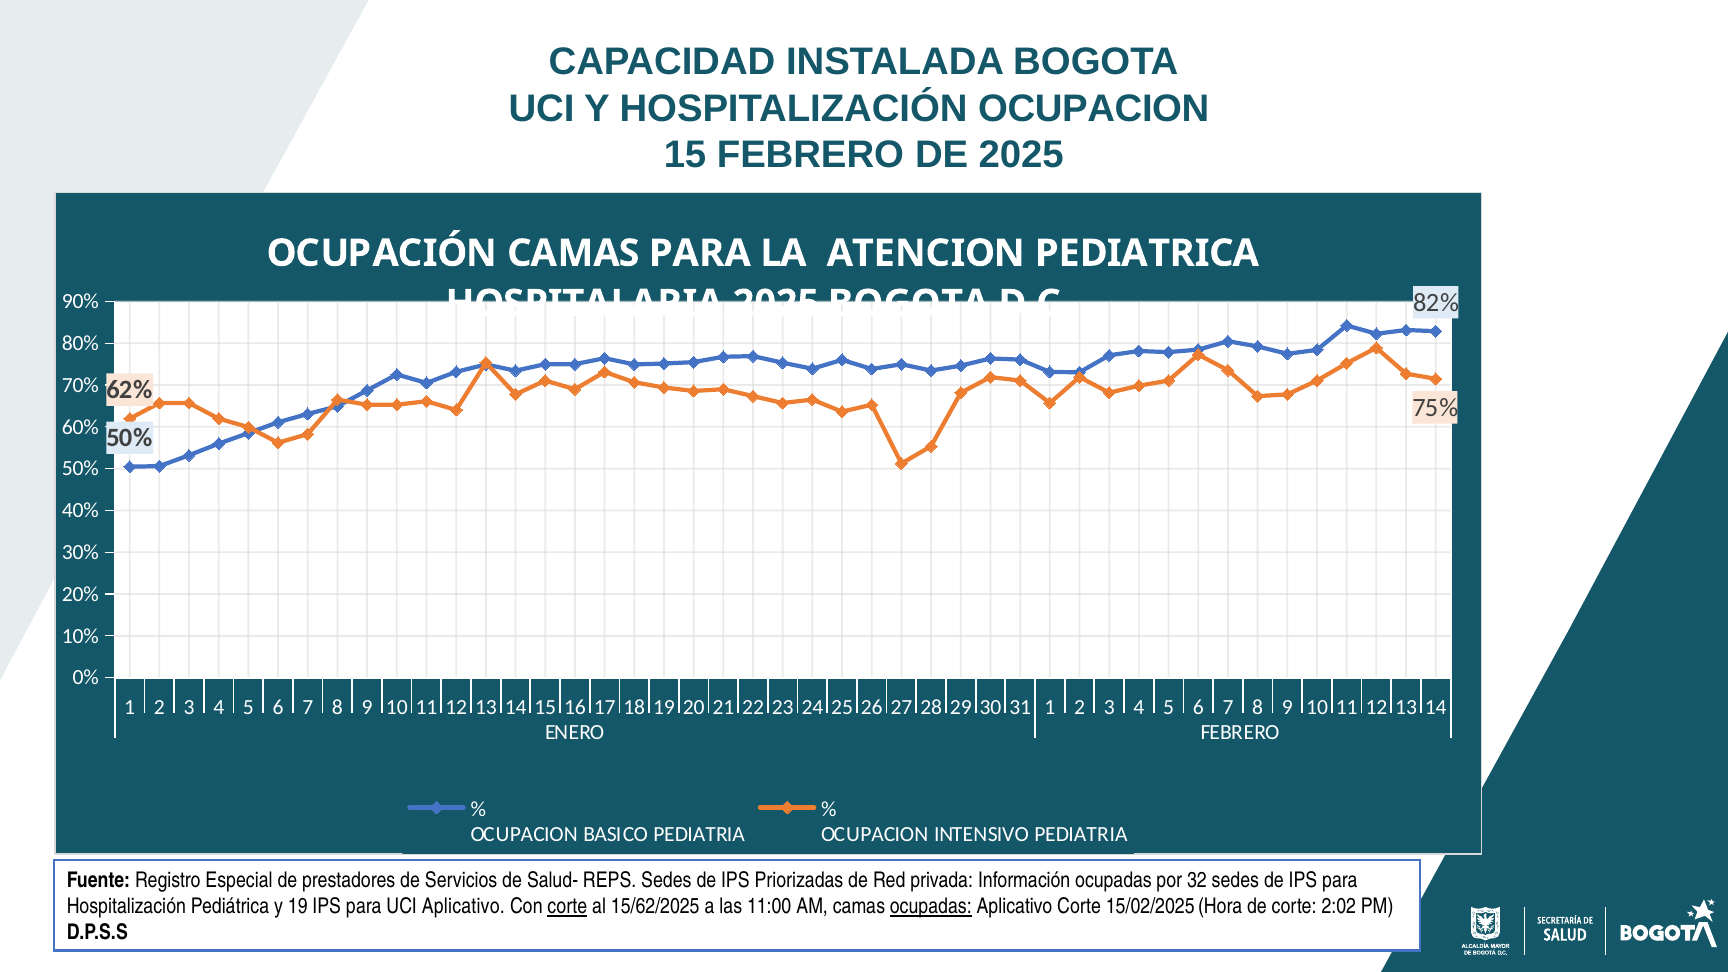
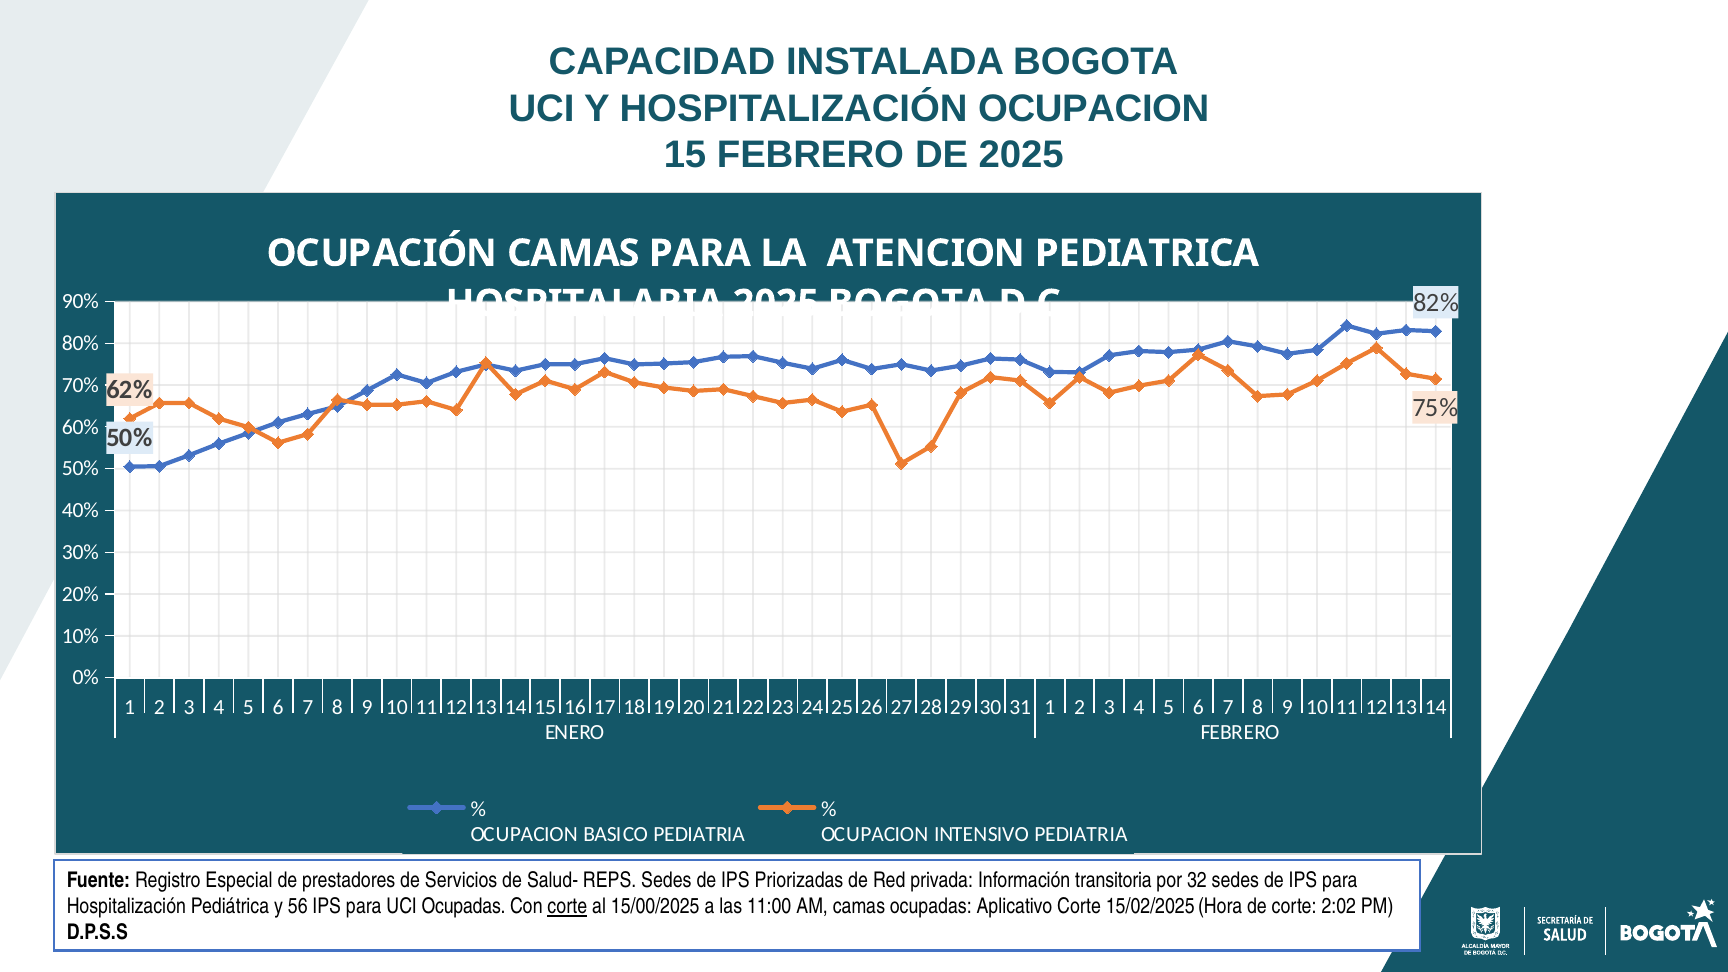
Información ocupadas: ocupadas -> transitoria
y 19: 19 -> 56
UCI Aplicativo: Aplicativo -> Ocupadas
15/62/2025: 15/62/2025 -> 15/00/2025
ocupadas at (931, 907) underline: present -> none
